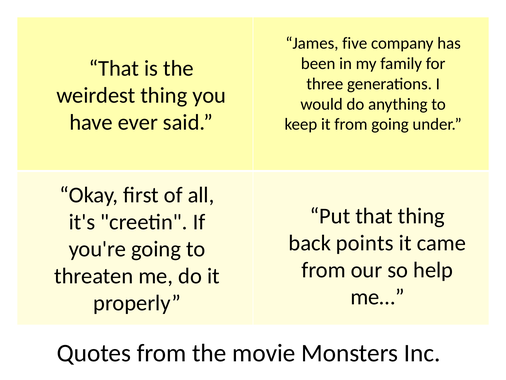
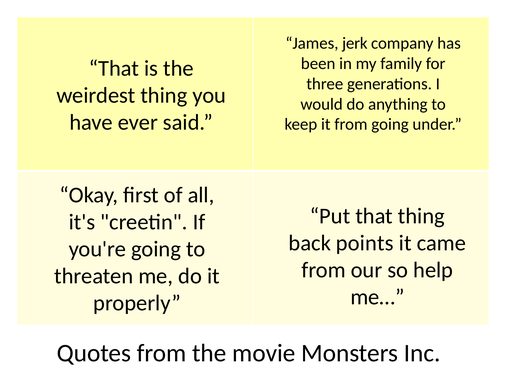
five: five -> jerk
